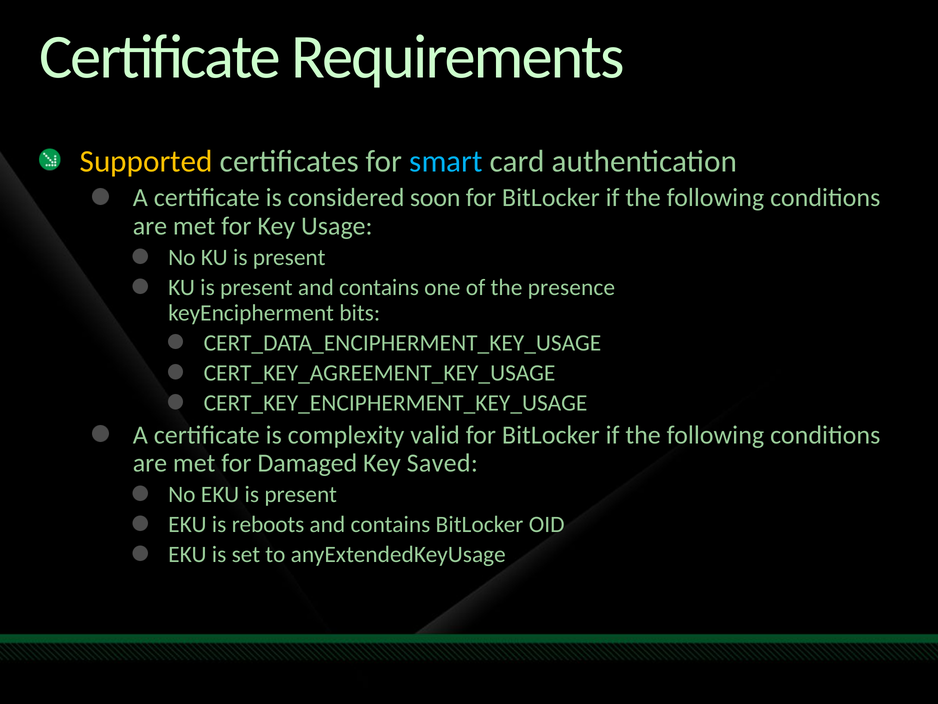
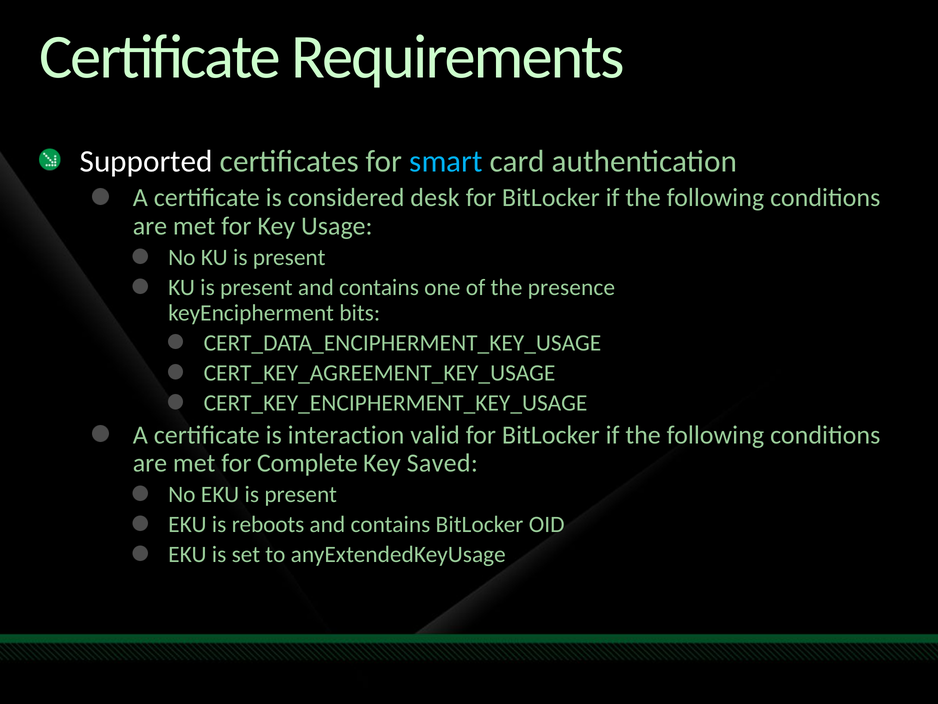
Supported colour: yellow -> white
soon: soon -> desk
complexity: complexity -> interaction
Damaged: Damaged -> Complete
